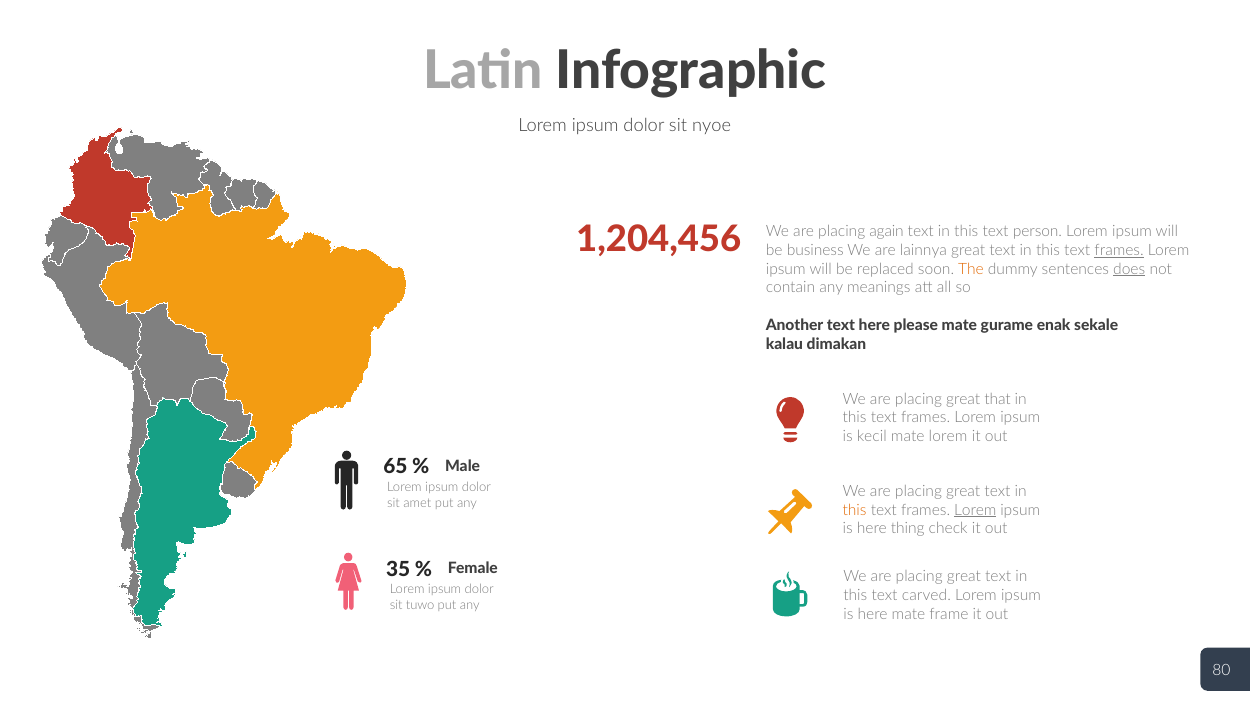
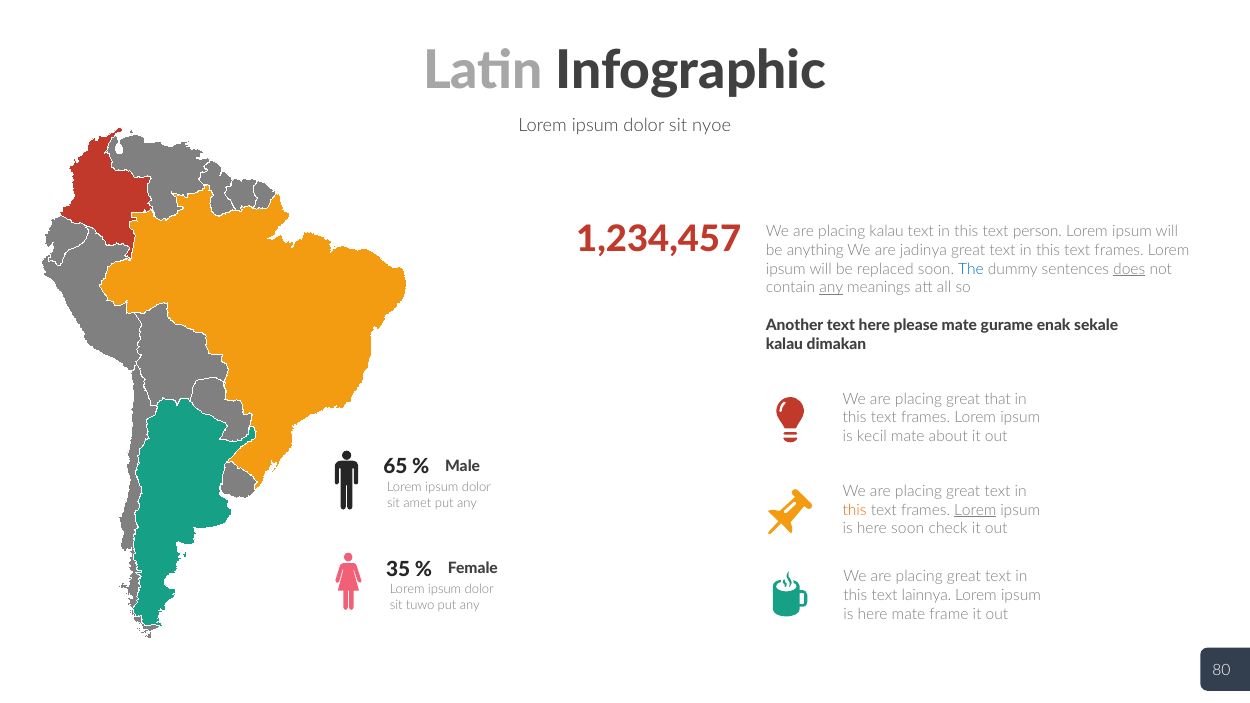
1,204,456: 1,204,456 -> 1,234,457
placing again: again -> kalau
business: business -> anything
lainnya: lainnya -> jadinya
frames at (1119, 250) underline: present -> none
The colour: orange -> blue
any at (831, 288) underline: none -> present
mate lorem: lorem -> about
here thing: thing -> soon
carved: carved -> lainnya
